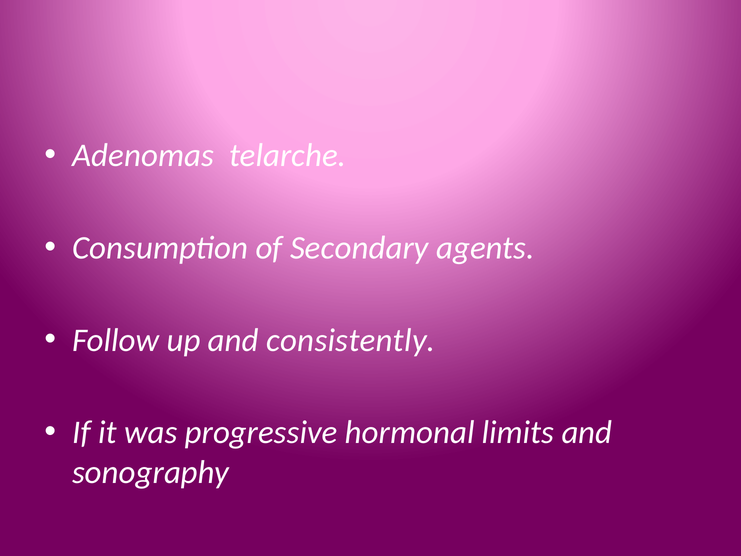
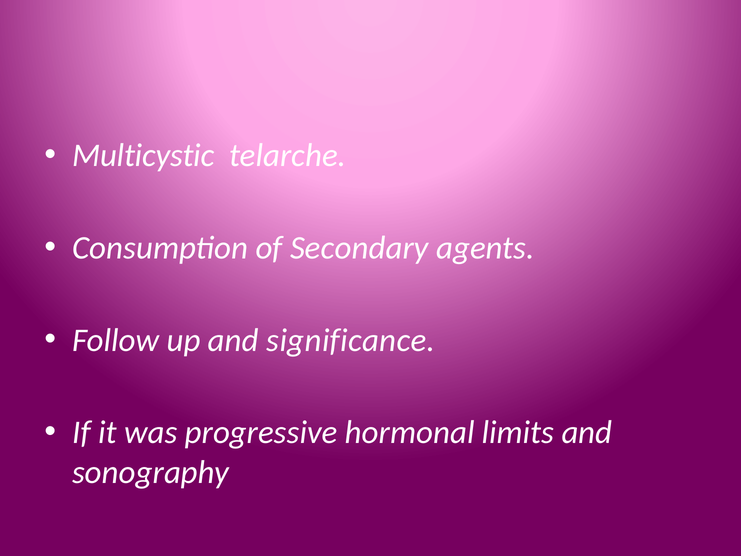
Adenomas: Adenomas -> Multicystic
consistently: consistently -> significance
